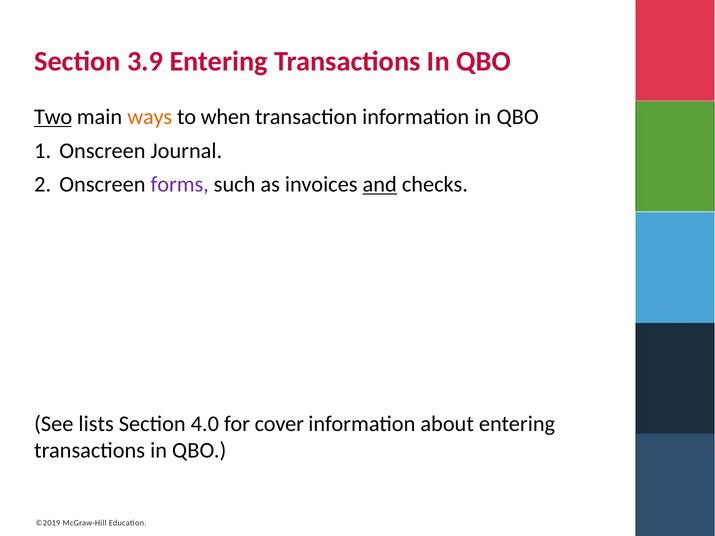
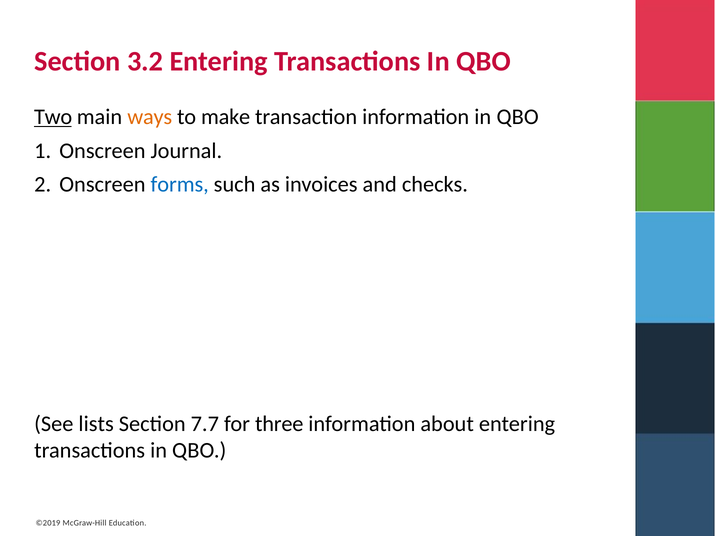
3.9: 3.9 -> 3.2
when: when -> make
forms colour: purple -> blue
and underline: present -> none
4.0: 4.0 -> 7.7
cover: cover -> three
